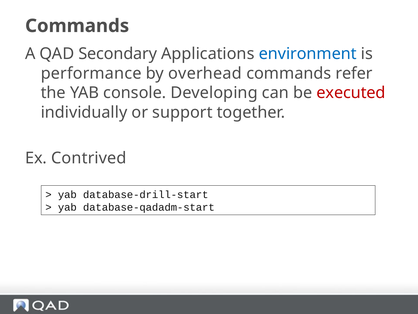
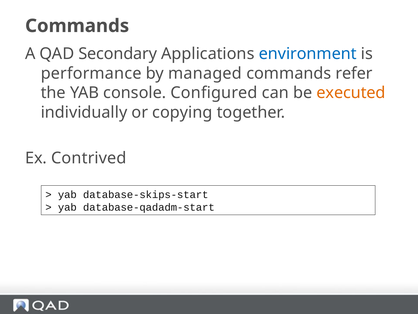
overhead: overhead -> managed
Developing: Developing -> Configured
executed colour: red -> orange
support: support -> copying
database-drill-start: database-drill-start -> database-skips-start
